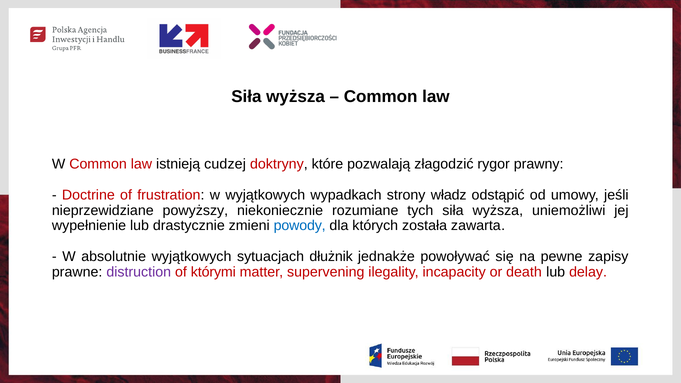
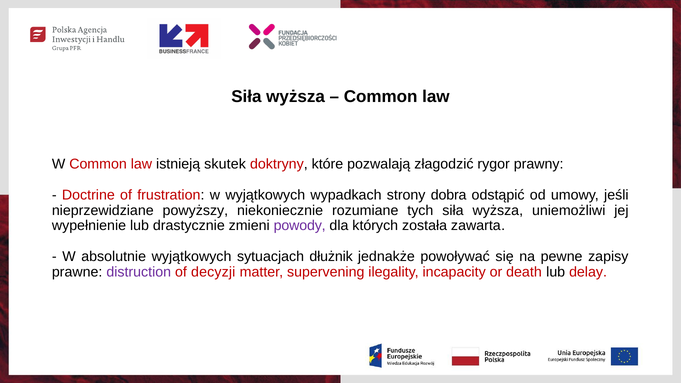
cudzej: cudzej -> skutek
władz: władz -> dobra
powody colour: blue -> purple
którymi: którymi -> decyzji
